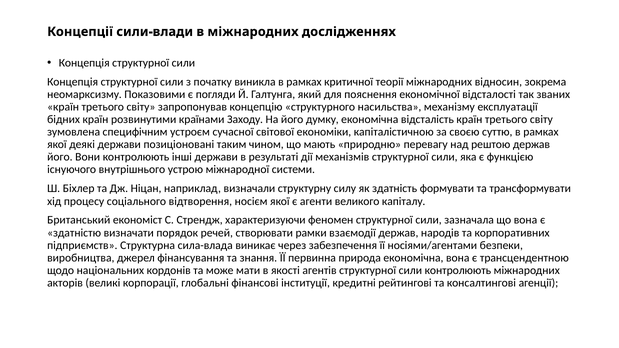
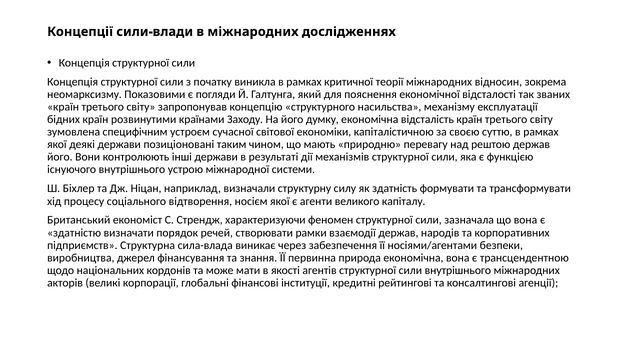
сили контролюють: контролюють -> внутрішнього
